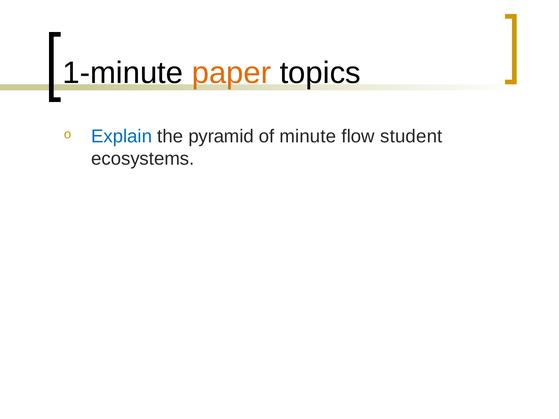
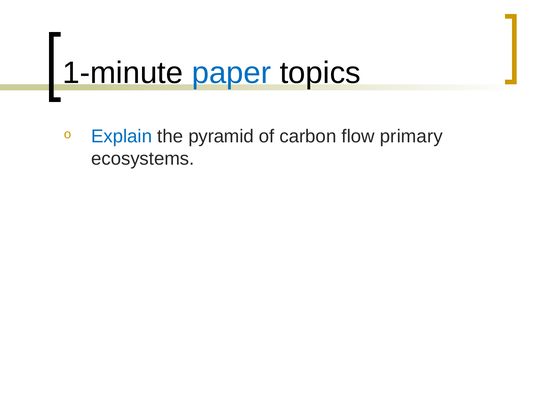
paper colour: orange -> blue
minute: minute -> carbon
student: student -> primary
